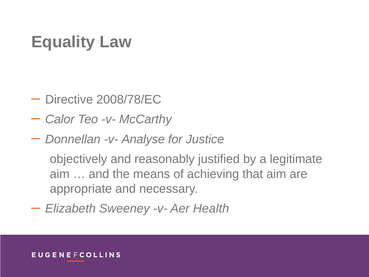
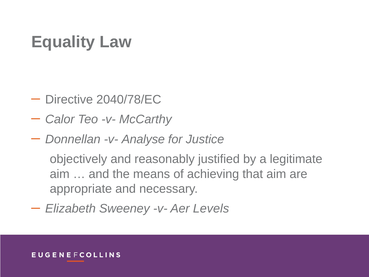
2008/78/EC: 2008/78/EC -> 2040/78/EC
Health: Health -> Levels
